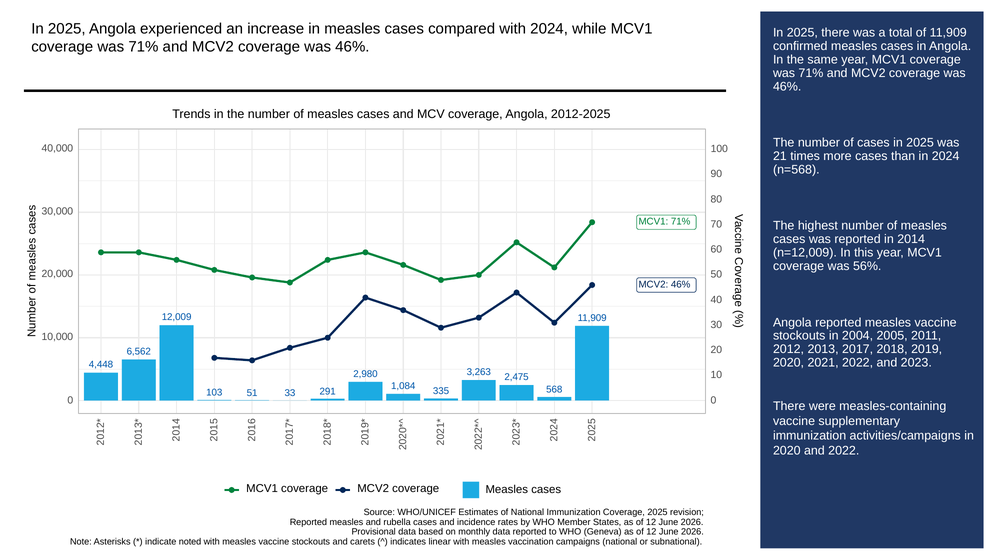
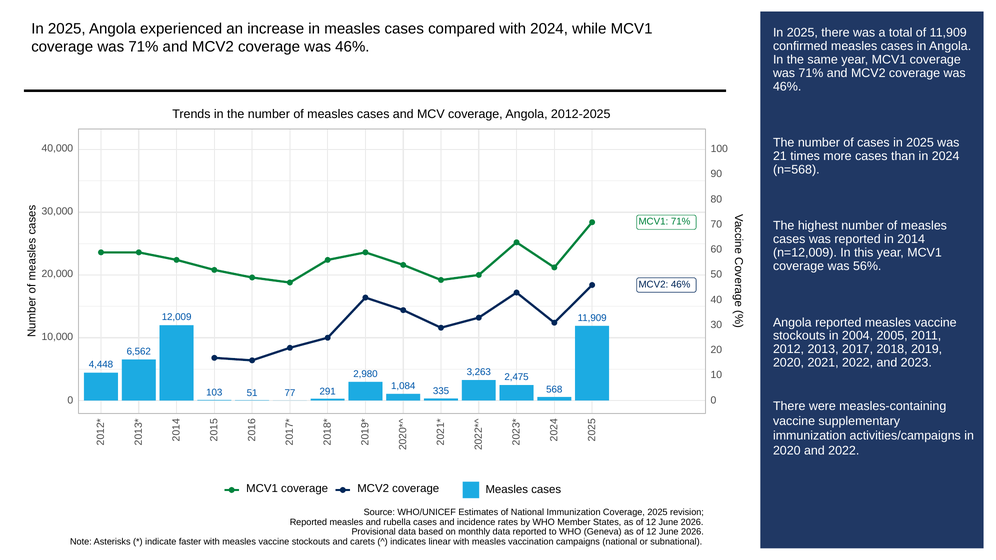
33: 33 -> 77
noted: noted -> faster
